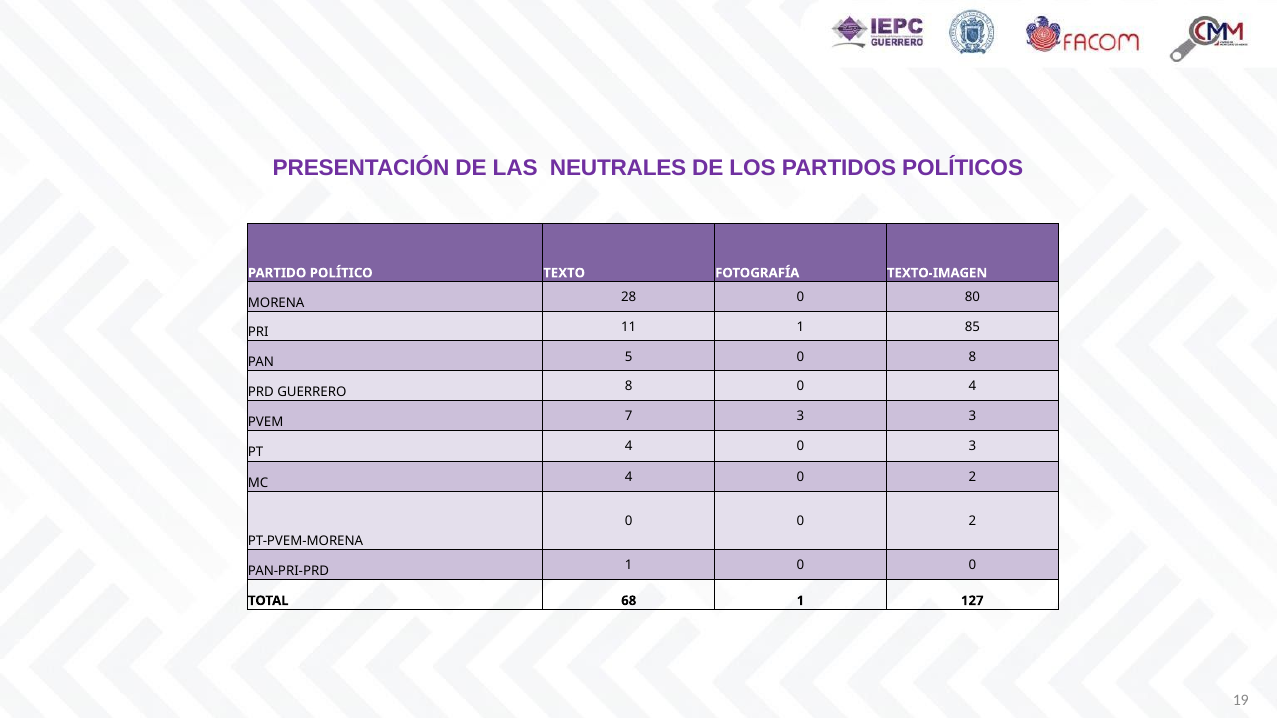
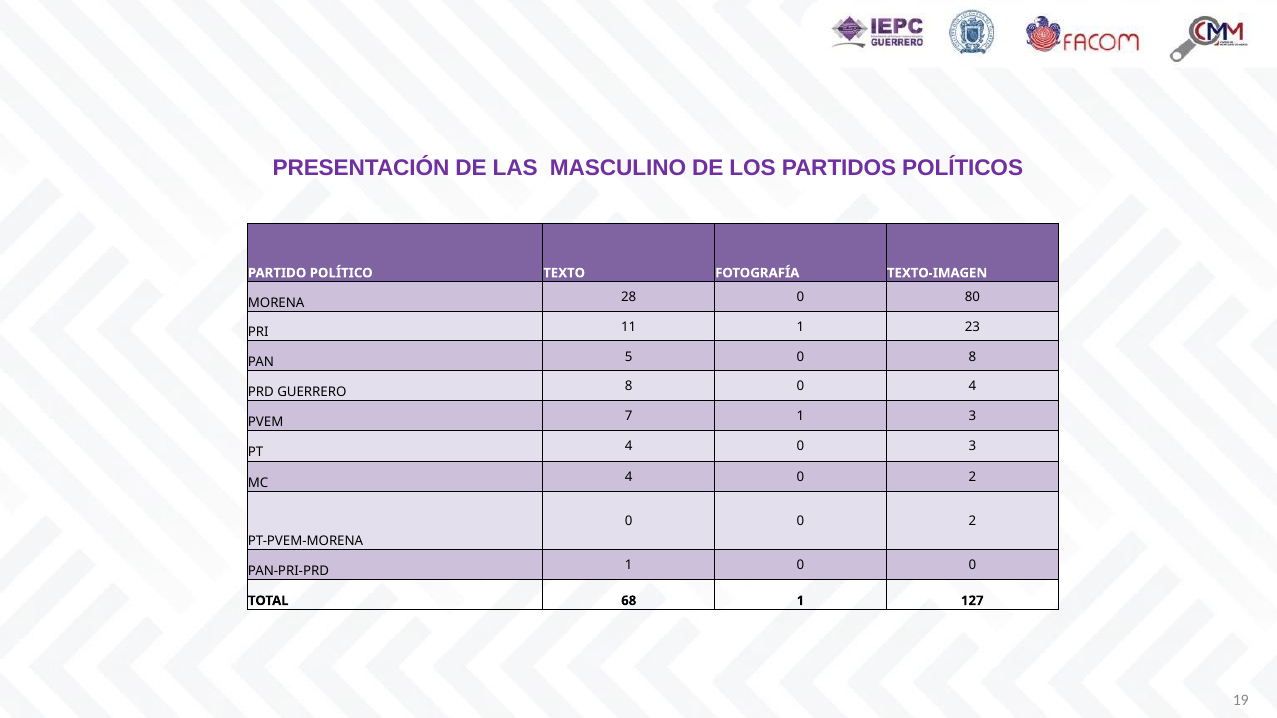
NEUTRALES: NEUTRALES -> MASCULINO
85: 85 -> 23
7 3: 3 -> 1
